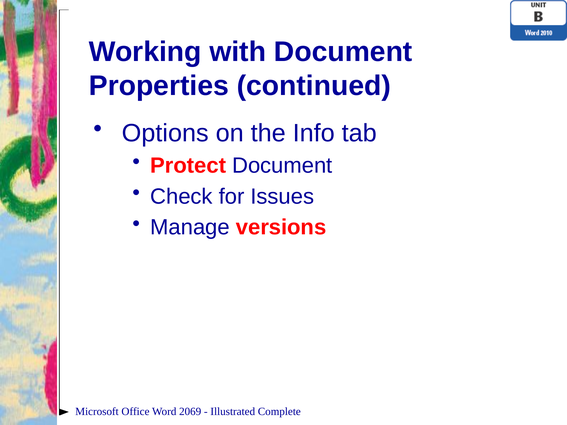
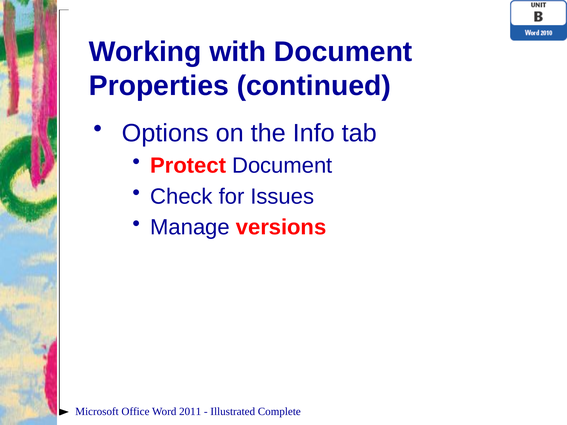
2069: 2069 -> 2011
